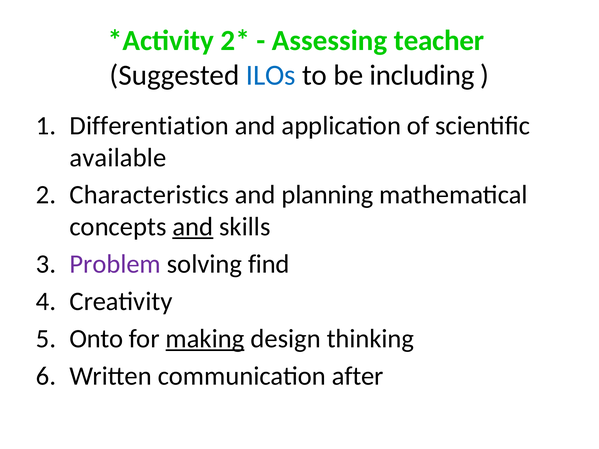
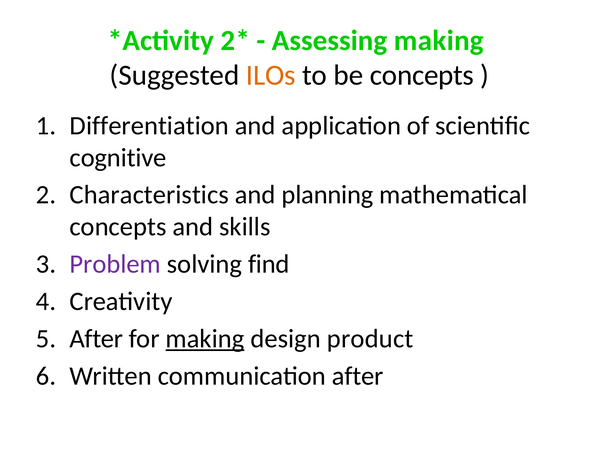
Assessing teacher: teacher -> making
ILOs colour: blue -> orange
be including: including -> concepts
available: available -> cognitive
and at (193, 227) underline: present -> none
Onto at (96, 339): Onto -> After
thinking: thinking -> product
